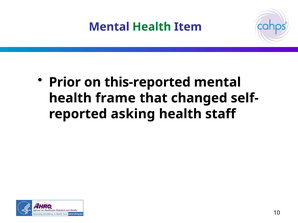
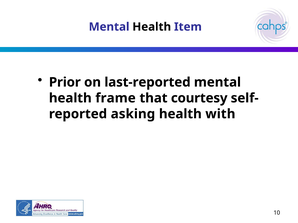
Health at (152, 27) colour: green -> black
this-reported: this-reported -> last-reported
changed: changed -> courtesy
staff: staff -> with
